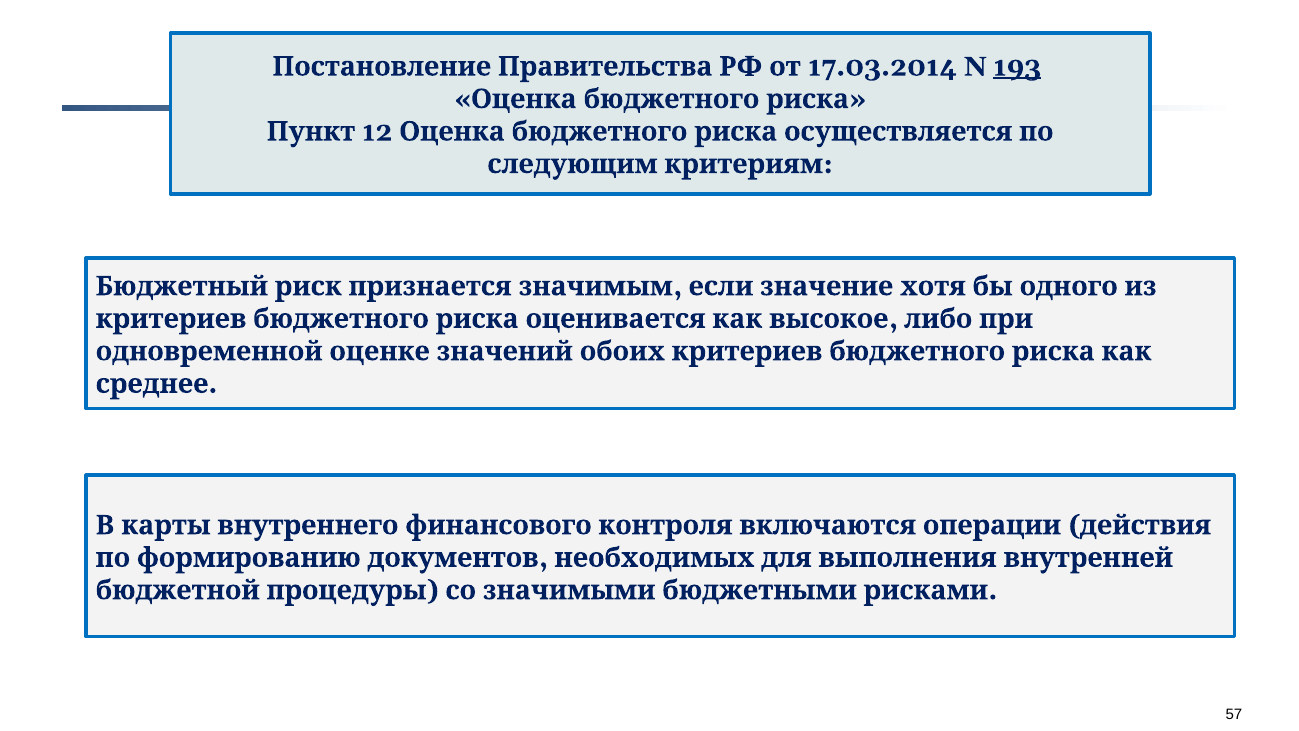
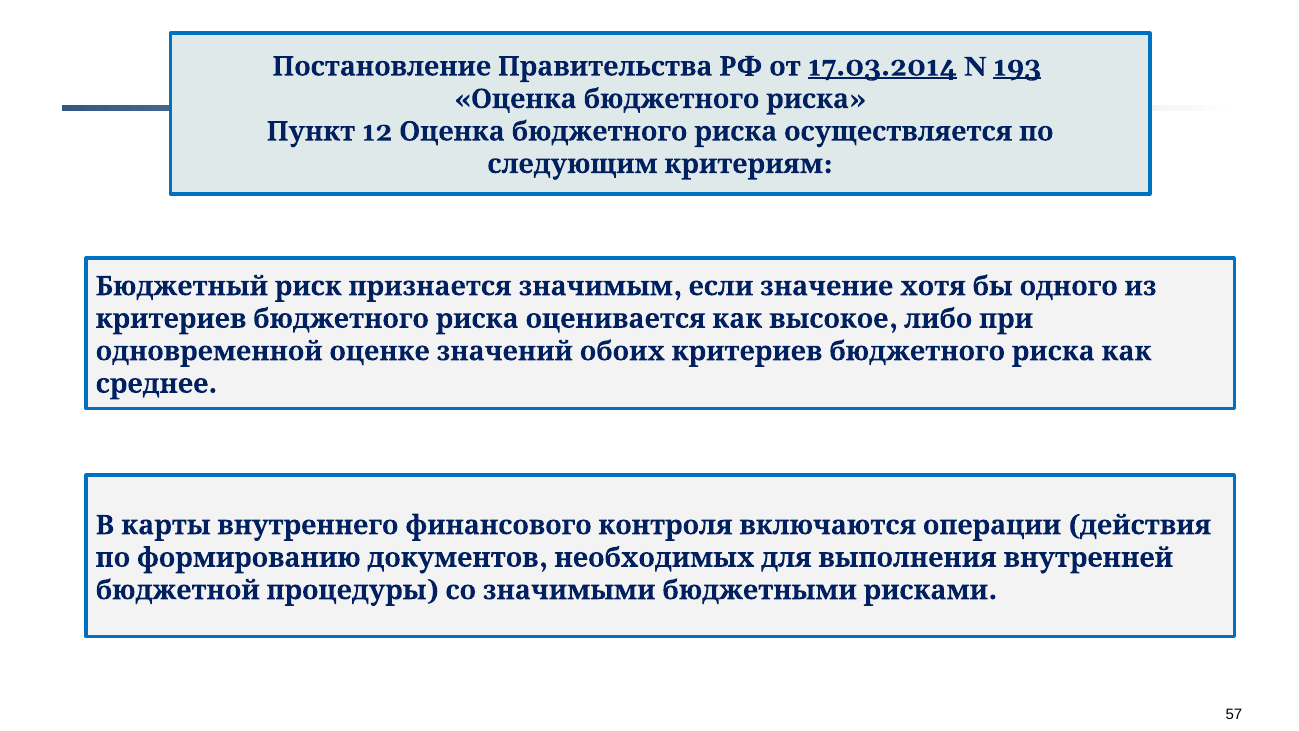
17.03.2014 underline: none -> present
